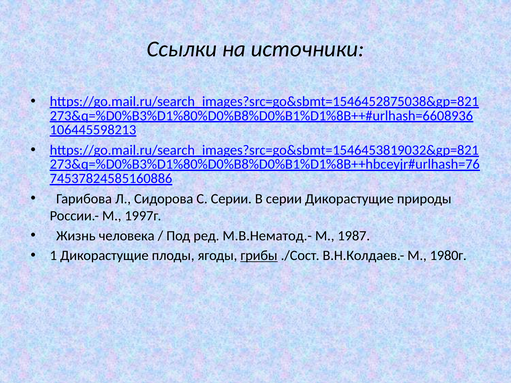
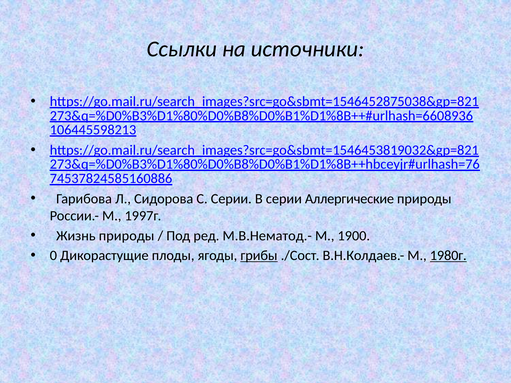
серии Дикорастущие: Дикорастущие -> Аллергические
Жизнь человека: человека -> природы
1987: 1987 -> 1900
1: 1 -> 0
1980г underline: none -> present
